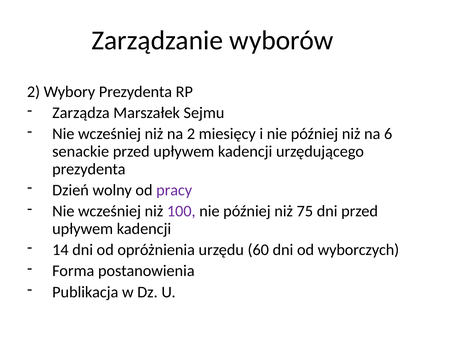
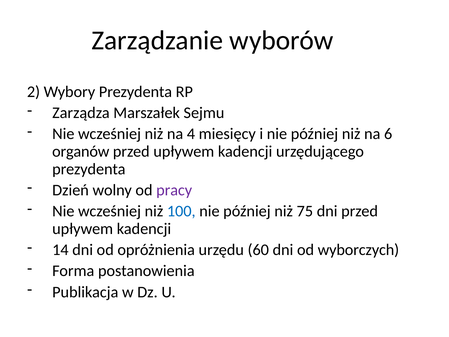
na 2: 2 -> 4
senackie: senackie -> organów
100 colour: purple -> blue
